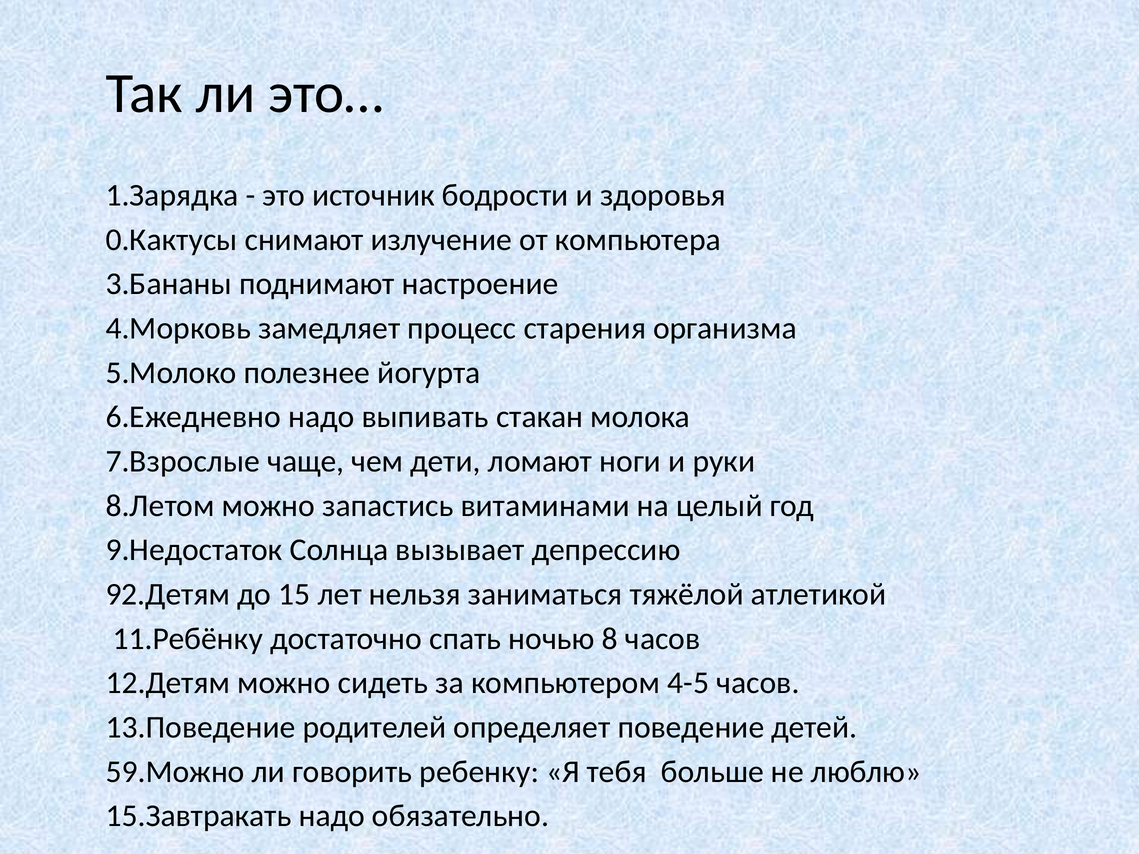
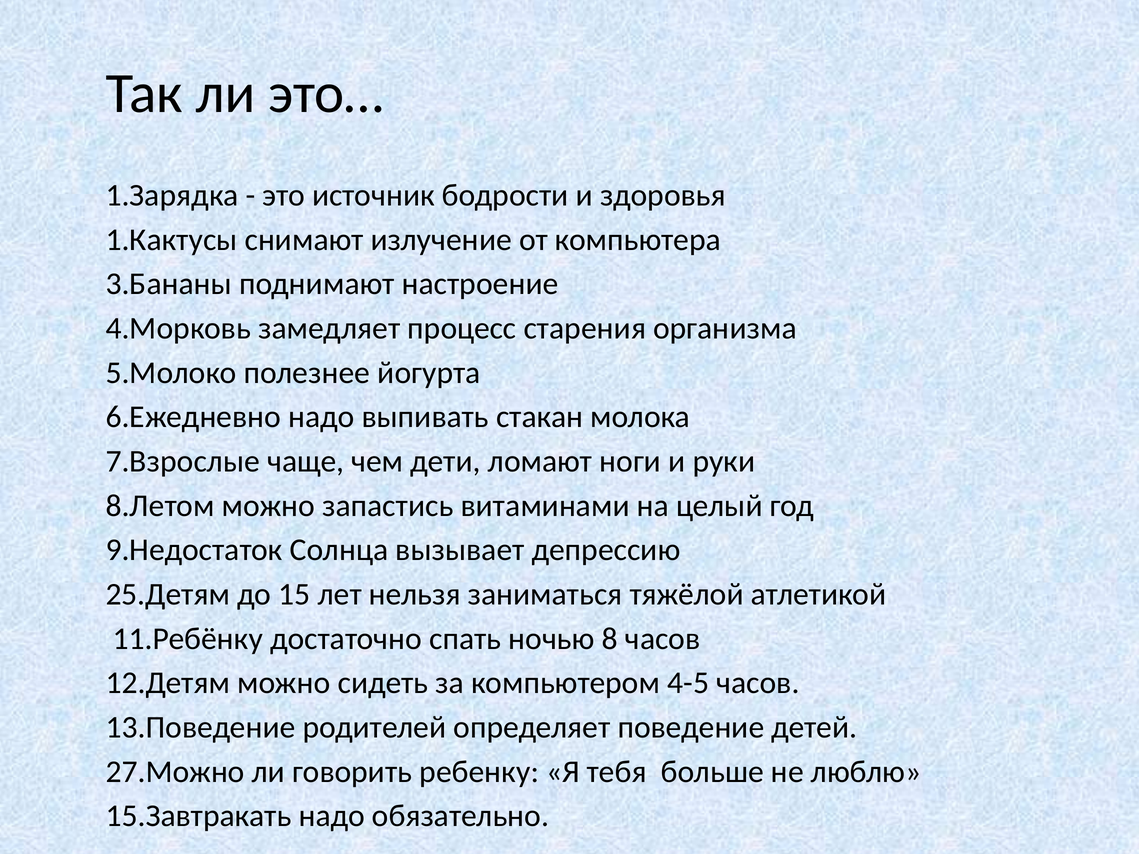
0.Кактусы: 0.Кактусы -> 1.Кактусы
92.Детям: 92.Детям -> 25.Детям
59.Можно: 59.Можно -> 27.Можно
